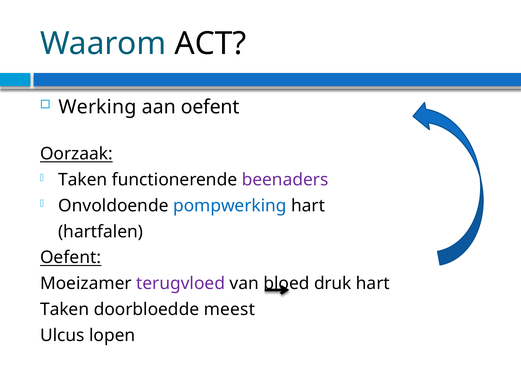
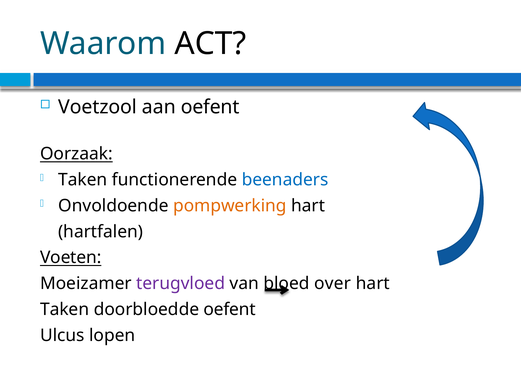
Werking: Werking -> Voetzool
beenaders colour: purple -> blue
pompwerking colour: blue -> orange
Oefent at (71, 257): Oefent -> Voeten
druk: druk -> over
doorbloedde meest: meest -> oefent
